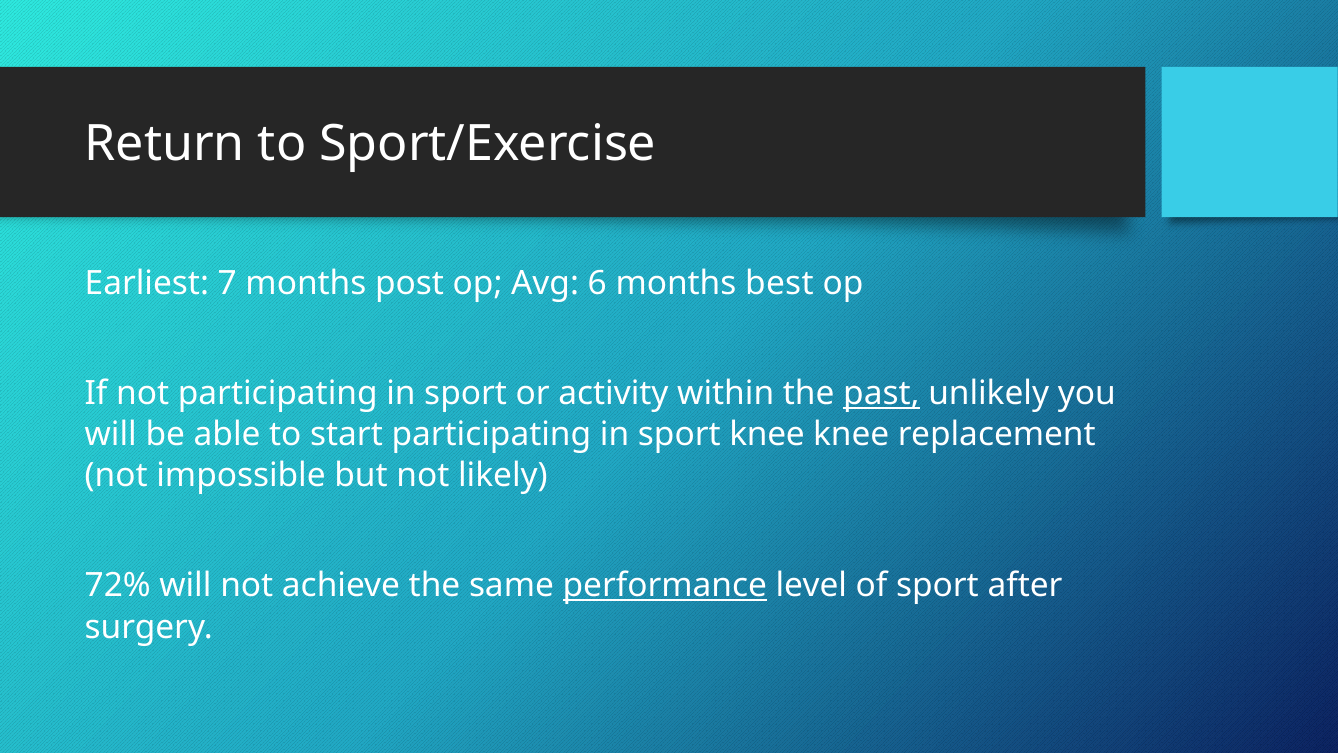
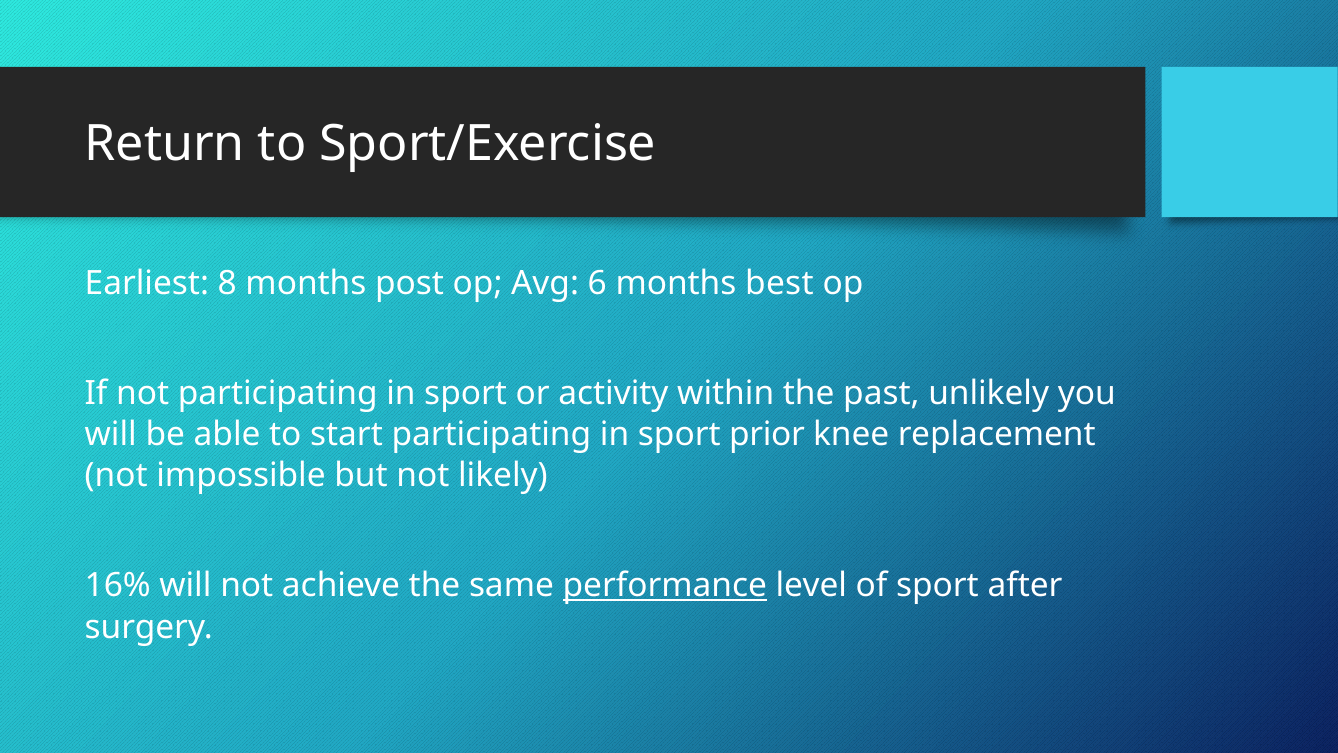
7: 7 -> 8
past underline: present -> none
sport knee: knee -> prior
72%: 72% -> 16%
